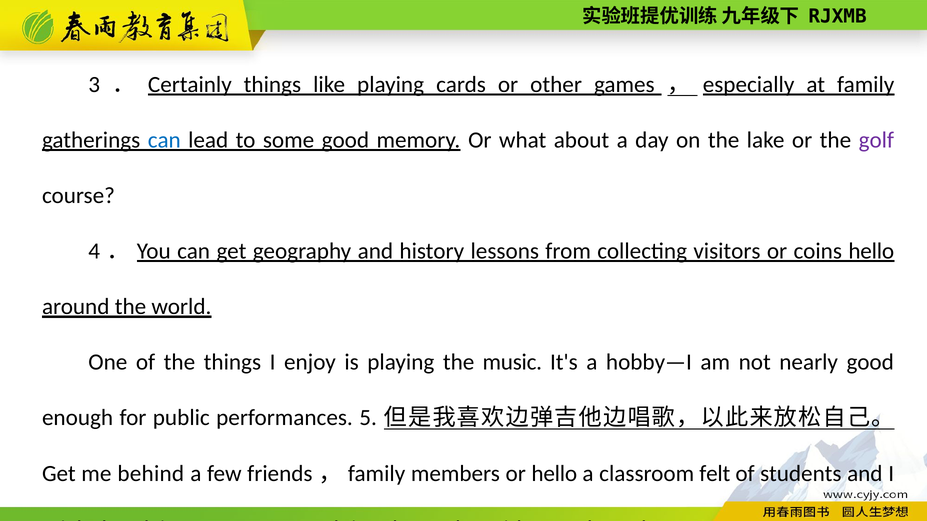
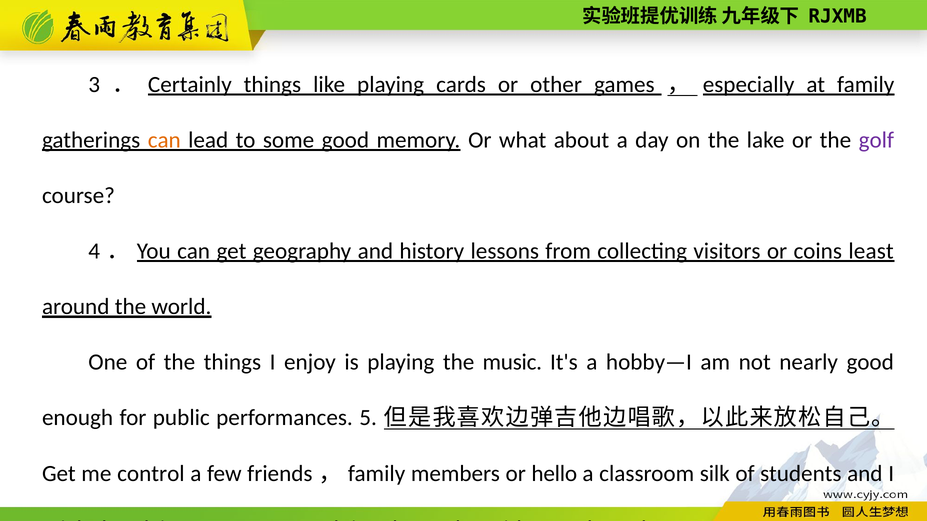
can at (164, 140) colour: blue -> orange
coins hello: hello -> least
behind: behind -> control
felt: felt -> silk
